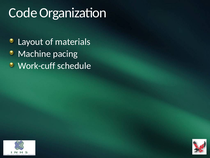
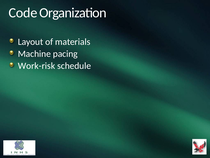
Work-cuff: Work-cuff -> Work-risk
